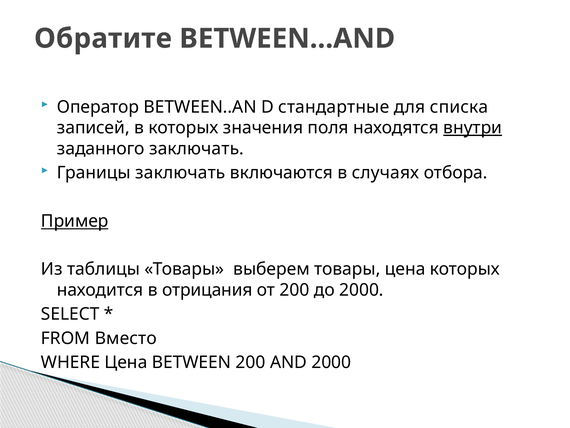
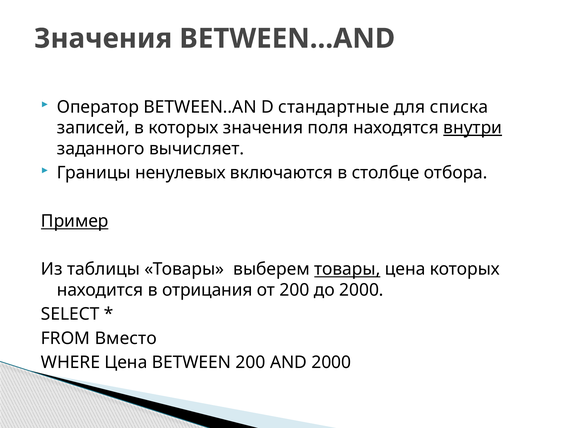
Обратите at (103, 38): Обратите -> Значения
заданного заключать: заключать -> вычисляет
Границы заключать: заключать -> ненулевых
случаях: случаях -> столбце
товары at (347, 269) underline: none -> present
